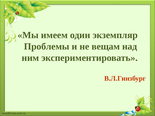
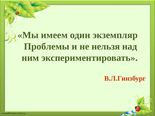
вещам: вещам -> нельзя
